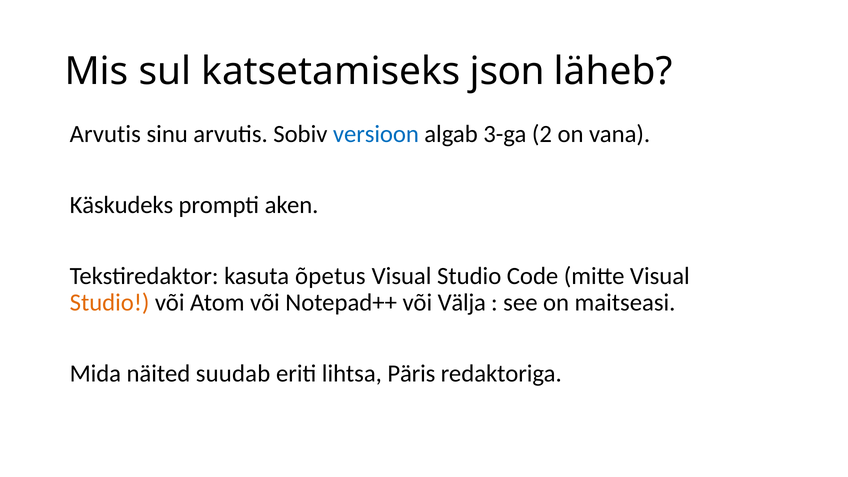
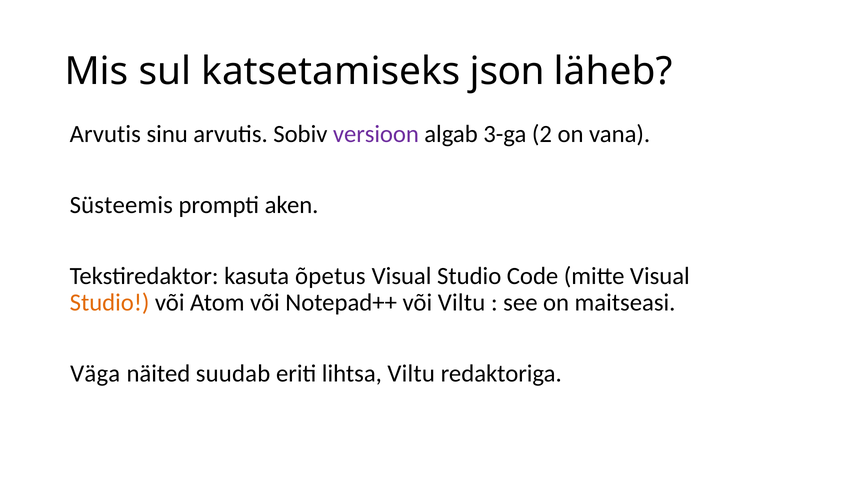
versioon colour: blue -> purple
Käskudeks: Käskudeks -> Süsteemis
või Välja: Välja -> Viltu
Mida: Mida -> Väga
lihtsa Päris: Päris -> Viltu
